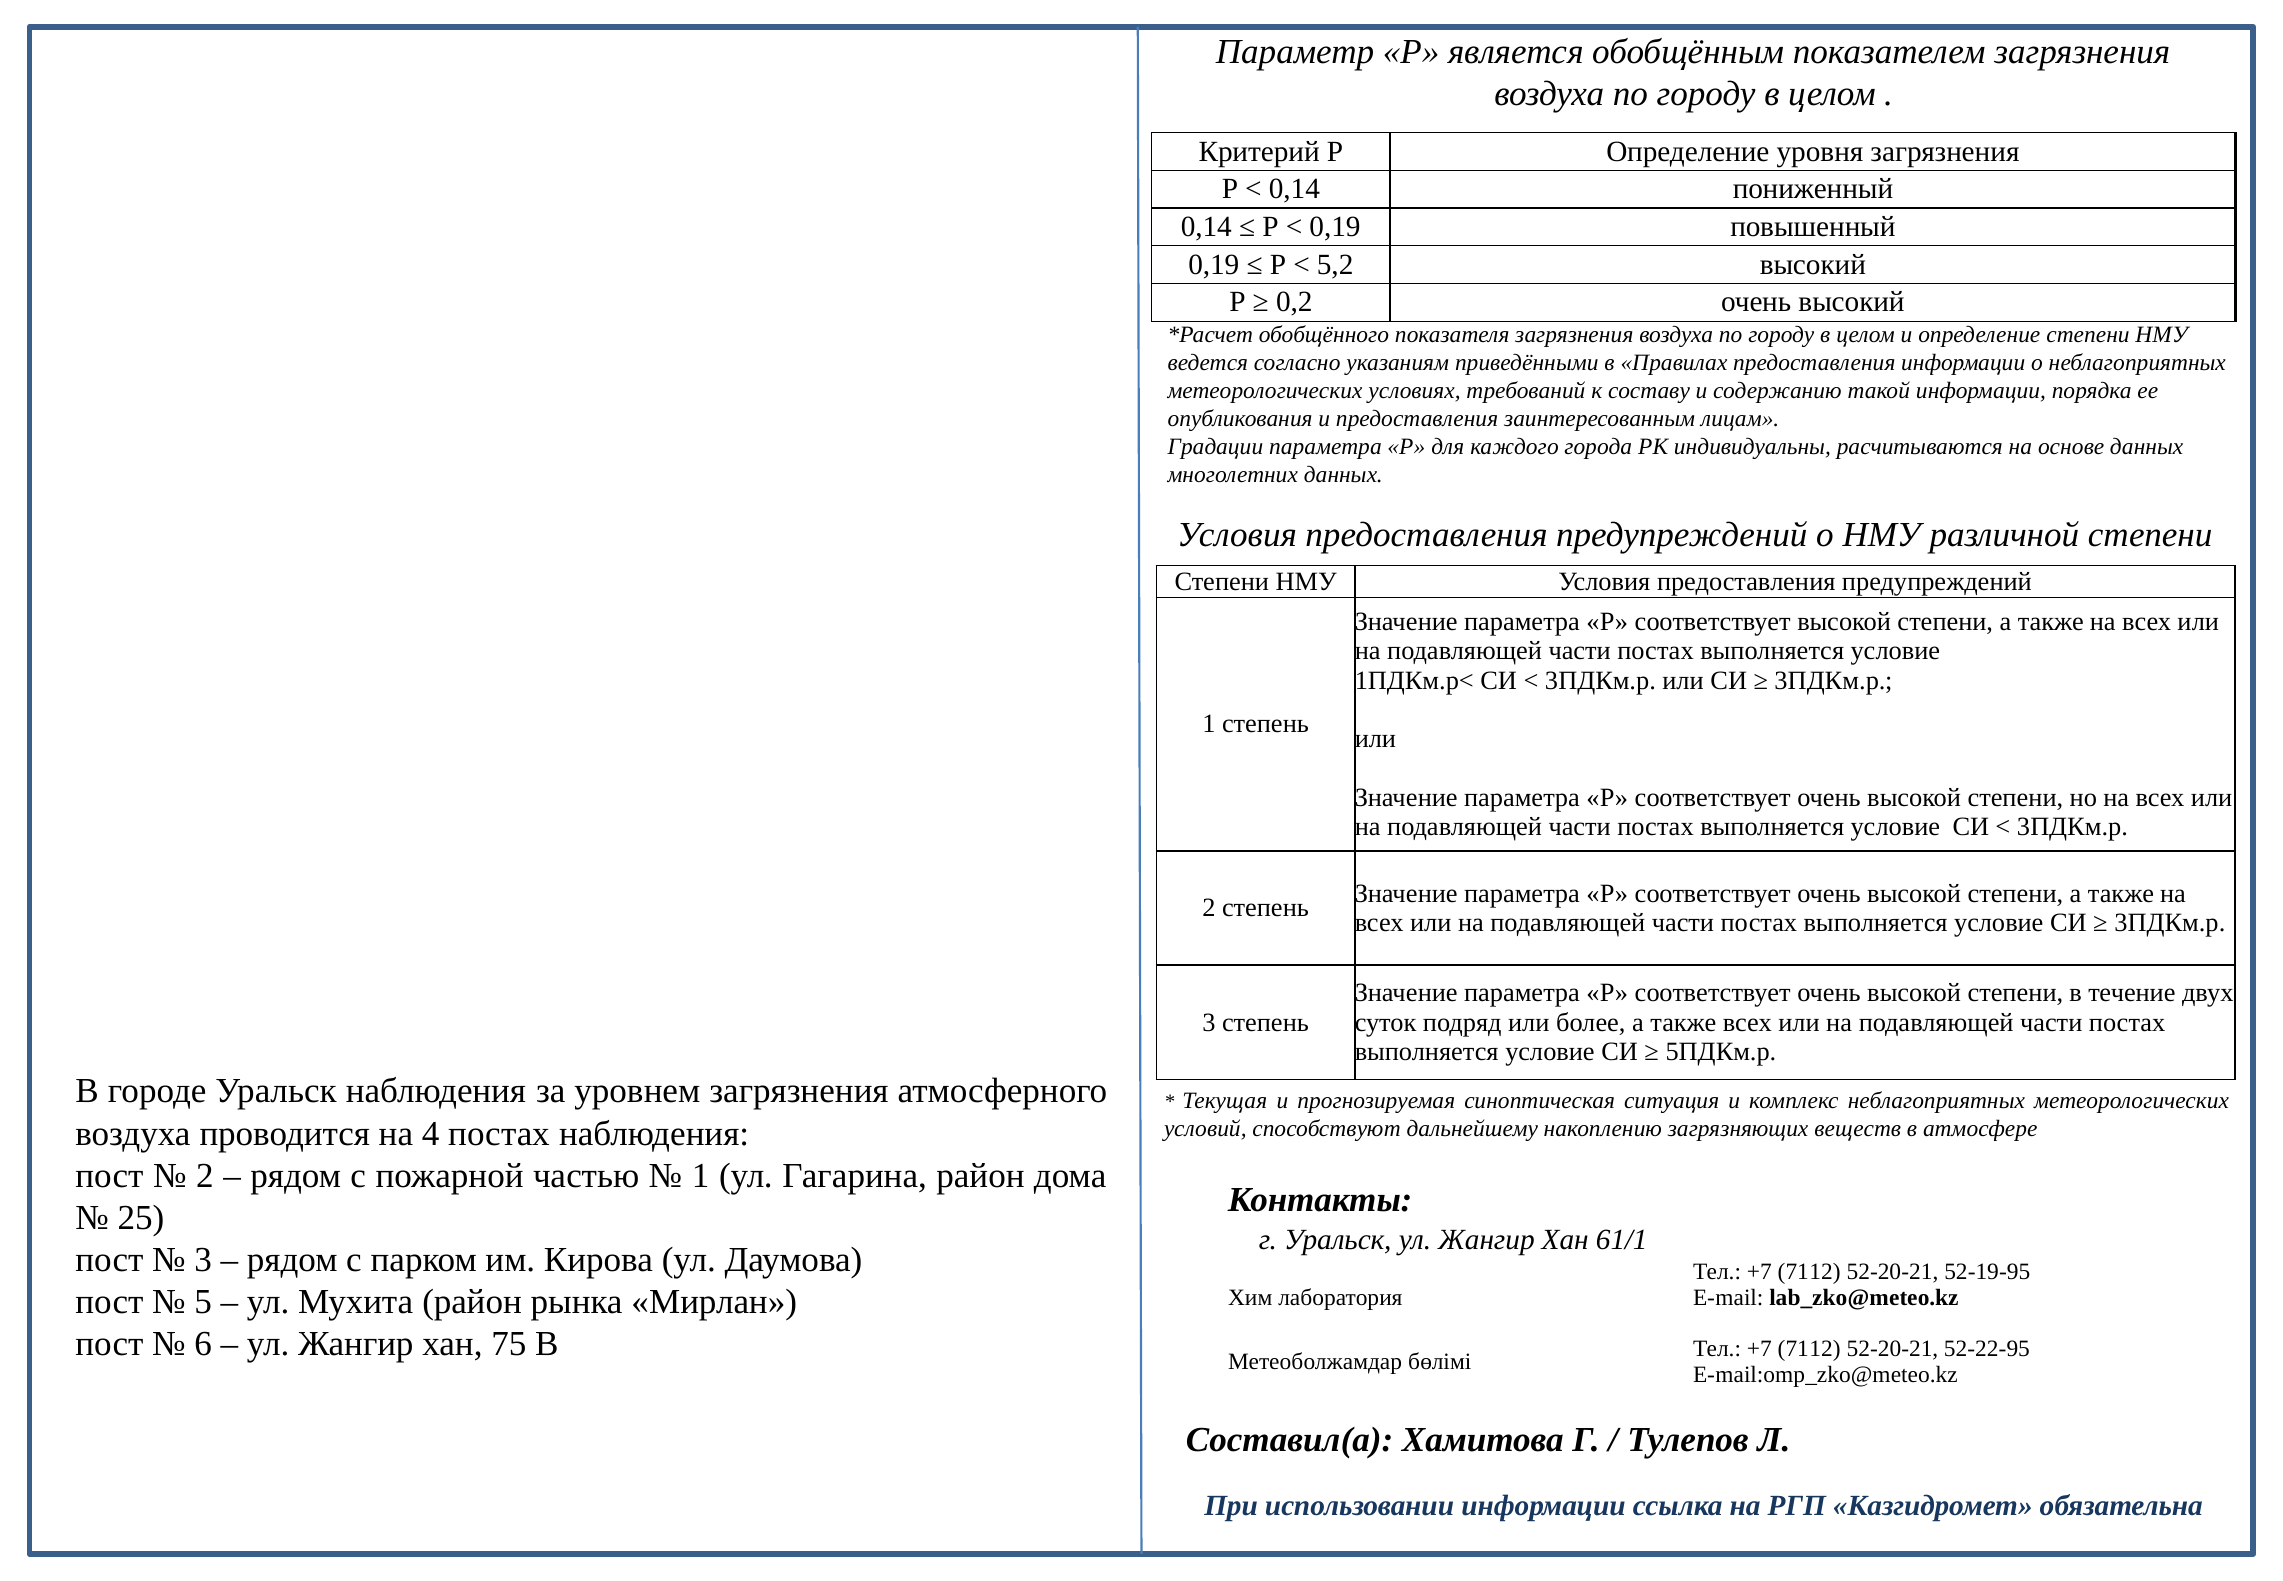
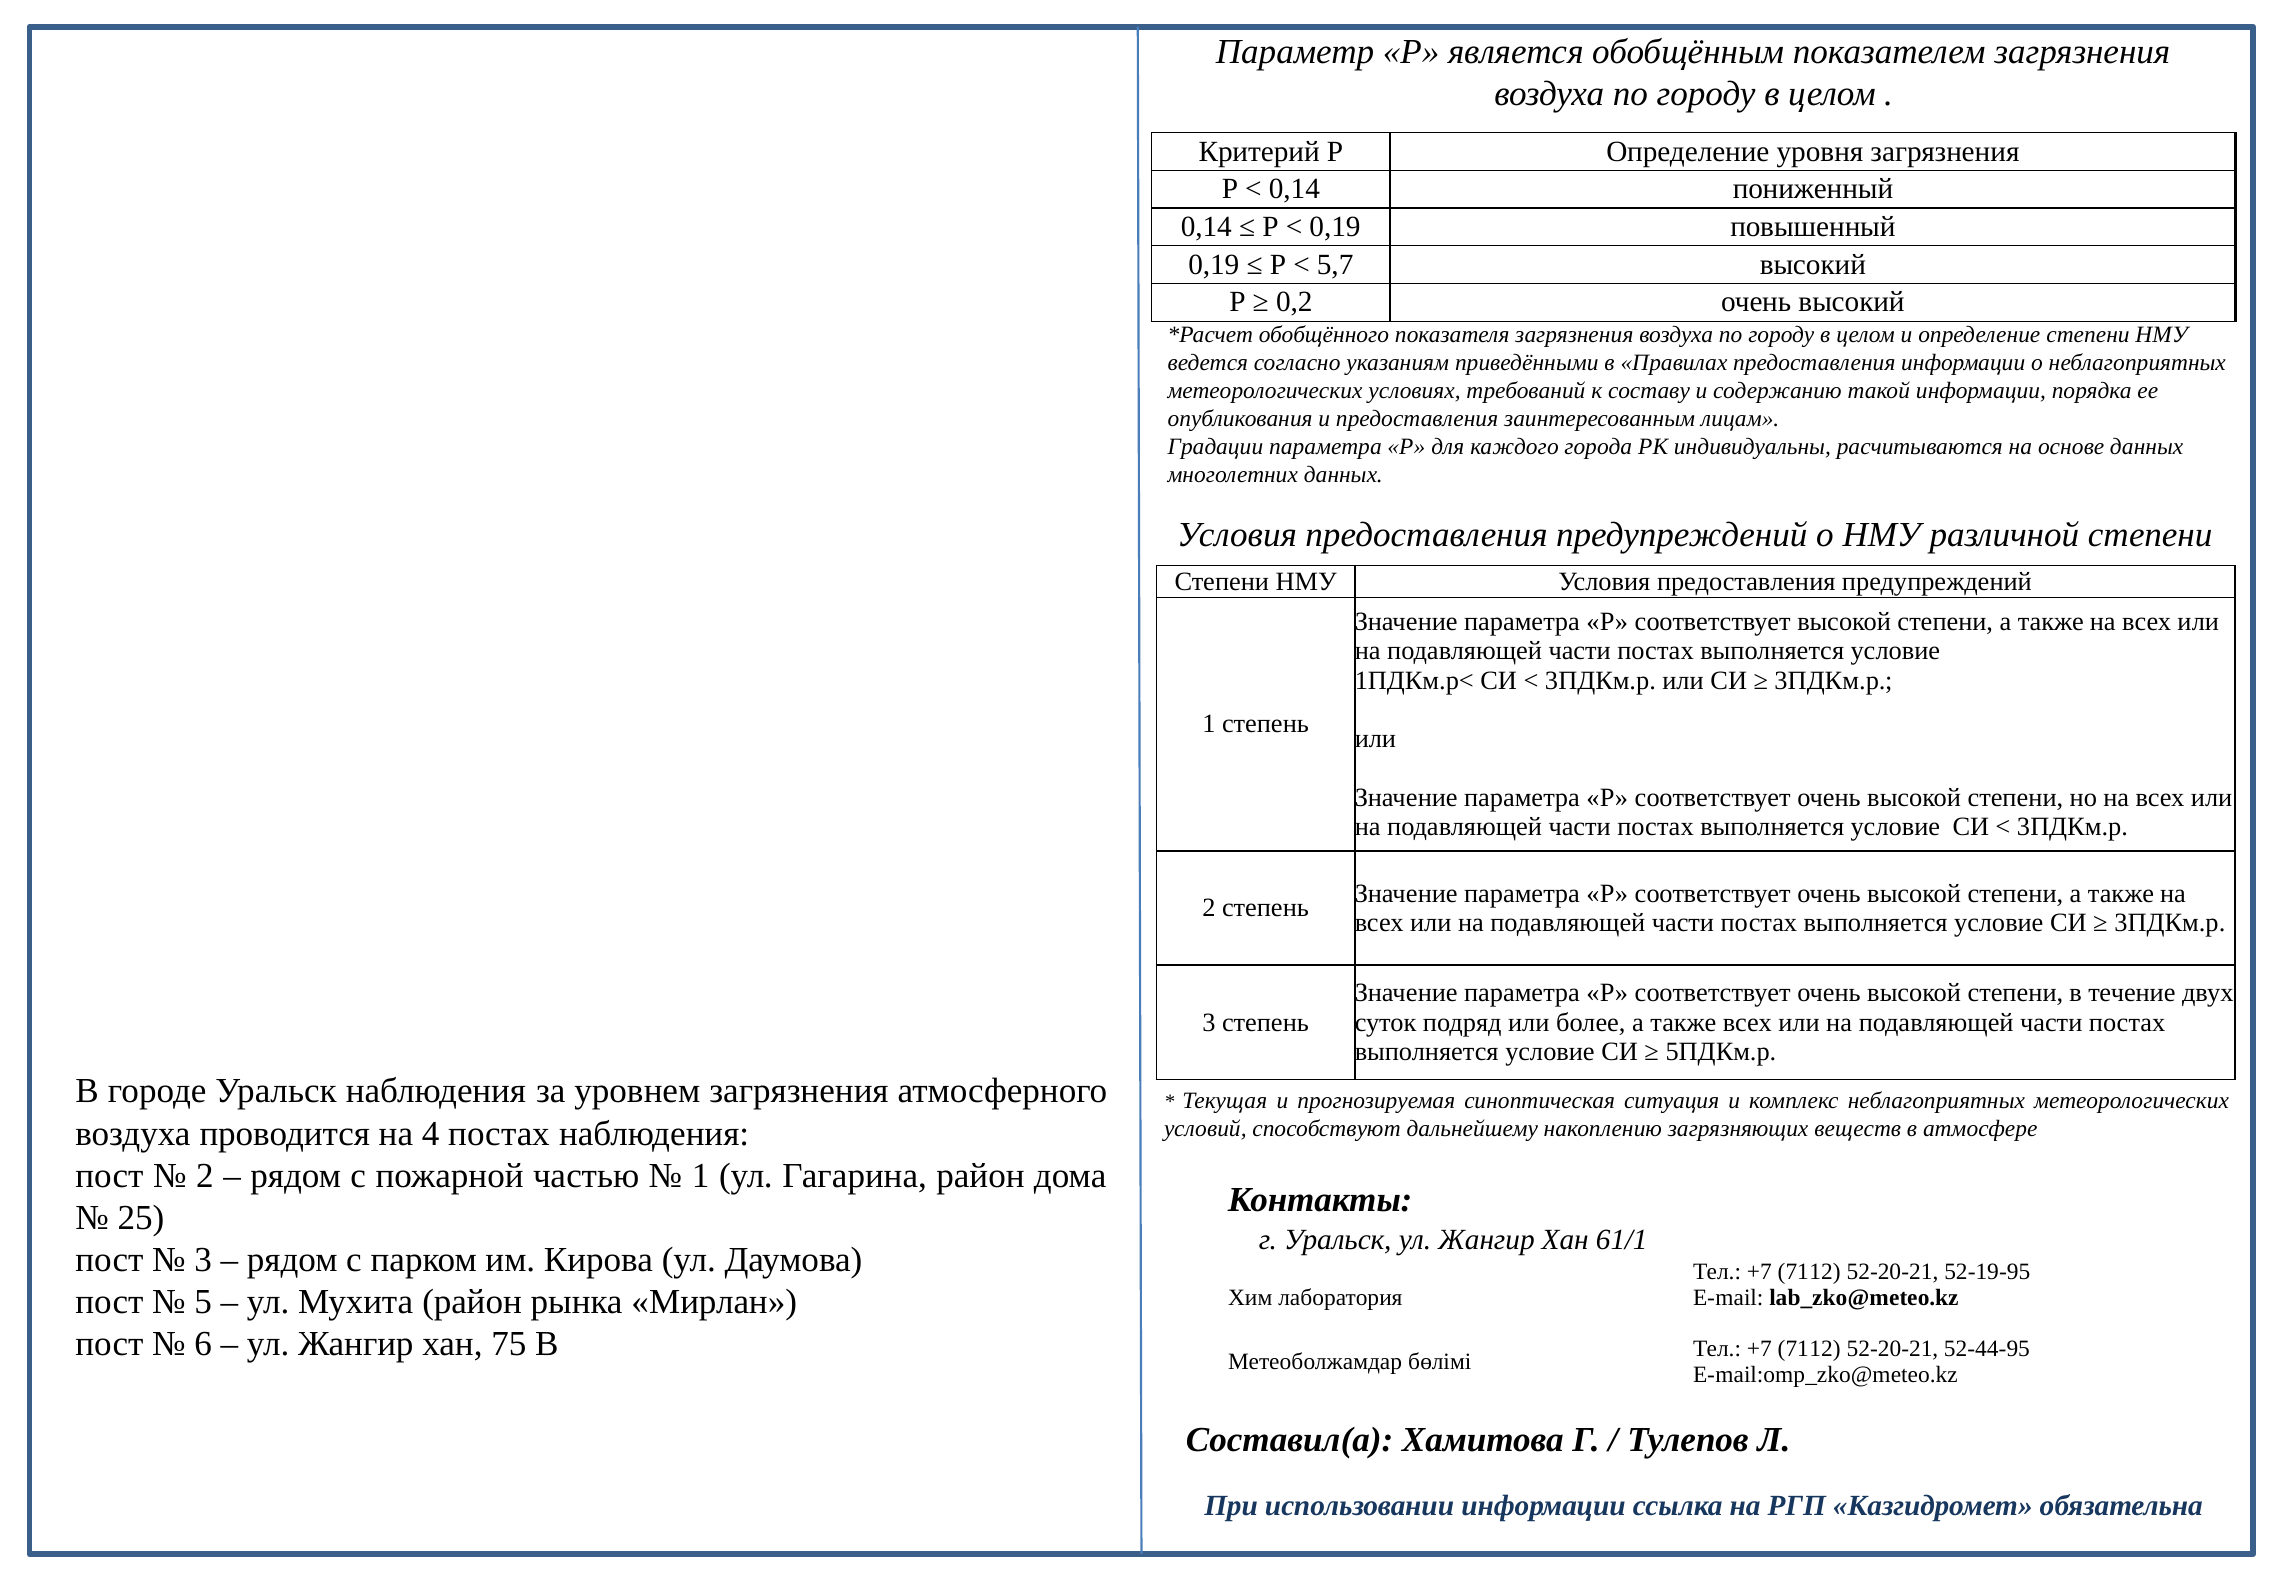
5,2: 5,2 -> 5,7
52-22-95: 52-22-95 -> 52-44-95
